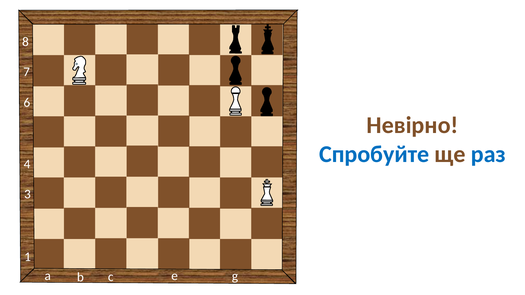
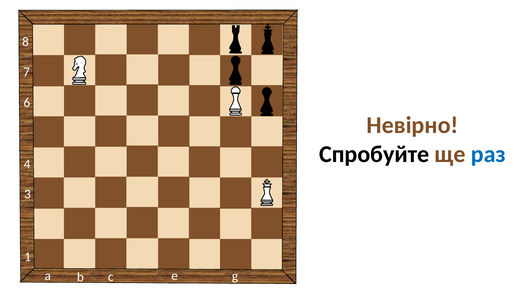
Спробуйте colour: blue -> black
